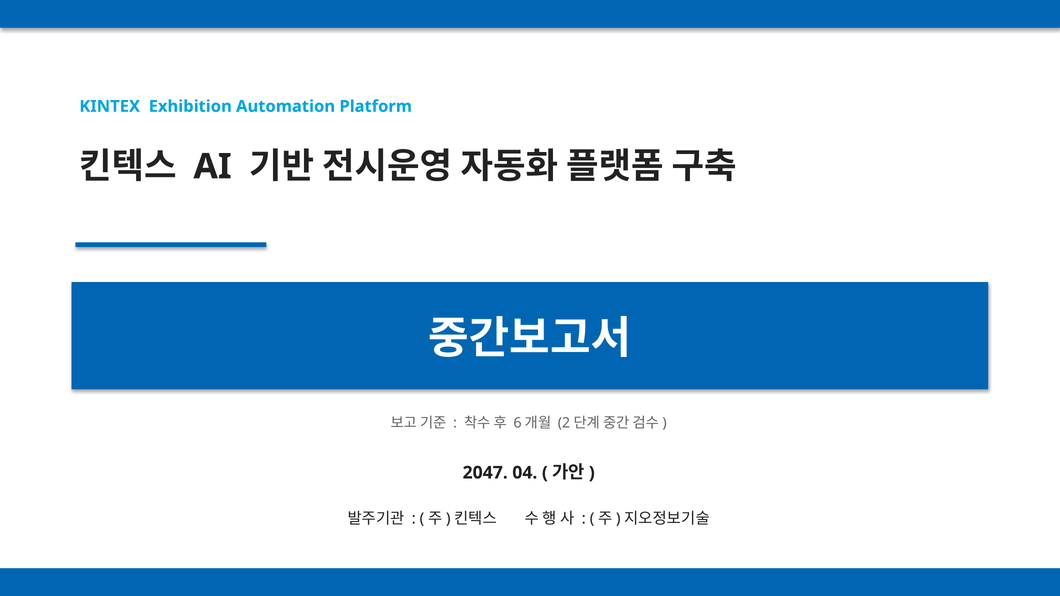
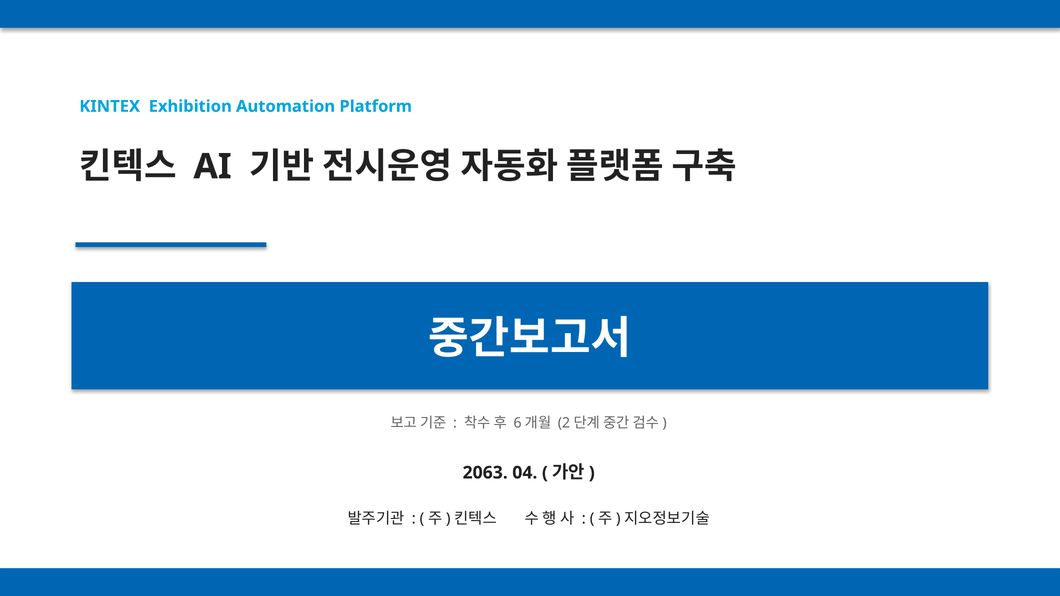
2047: 2047 -> 2063
